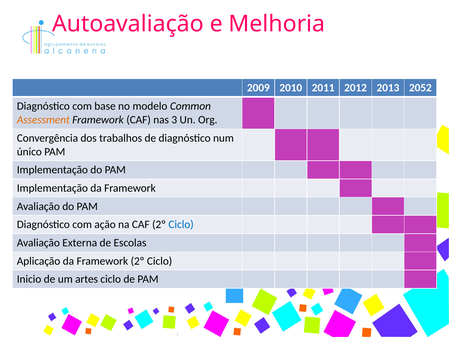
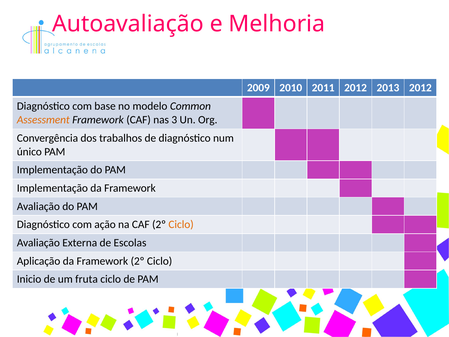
2013 2052: 2052 -> 2012
Ciclo at (181, 224) colour: blue -> orange
artes: artes -> fruta
